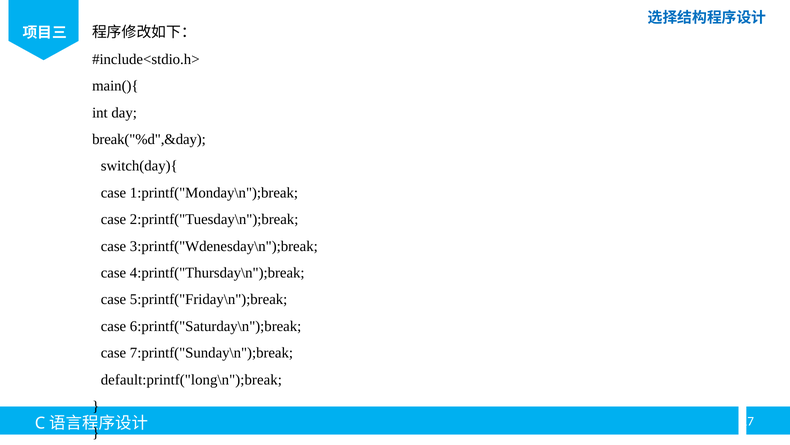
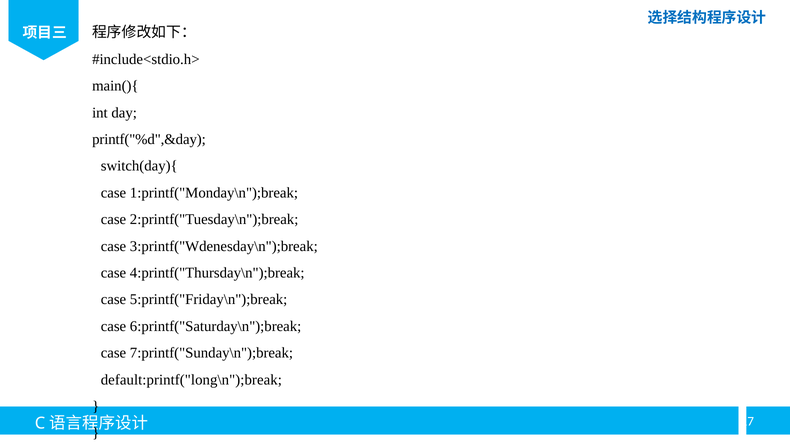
break("%d",&day: break("%d",&day -> printf("%d",&day
